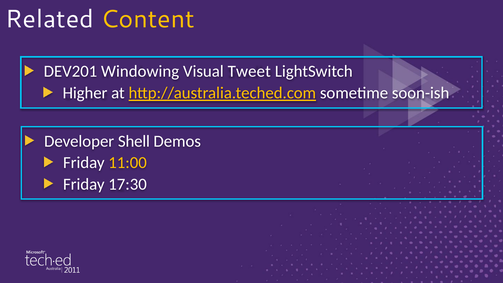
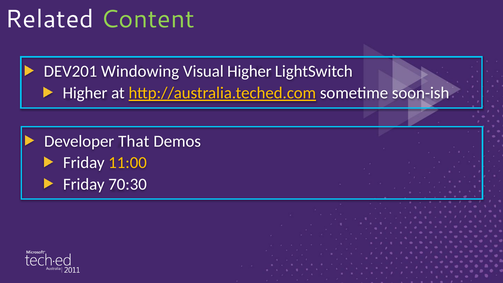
Content colour: yellow -> light green
Visual Tweet: Tweet -> Higher
Shell: Shell -> That
17:30: 17:30 -> 70:30
